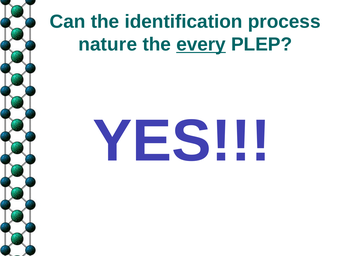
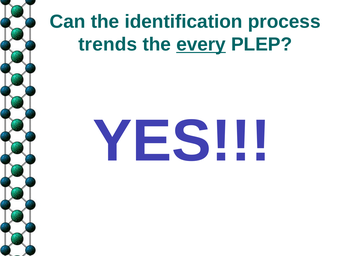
nature: nature -> trends
